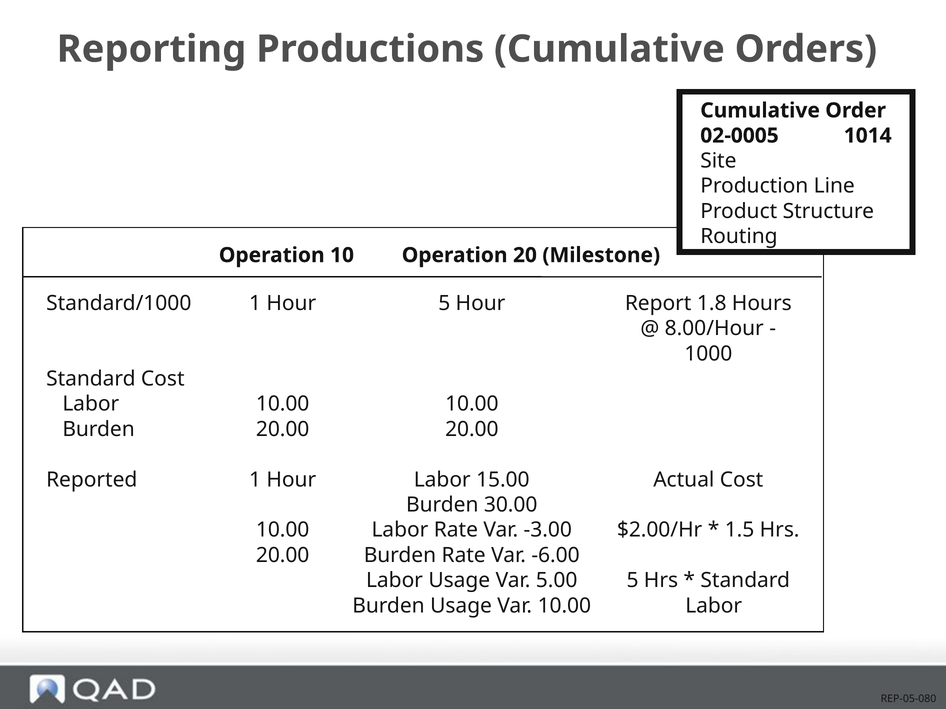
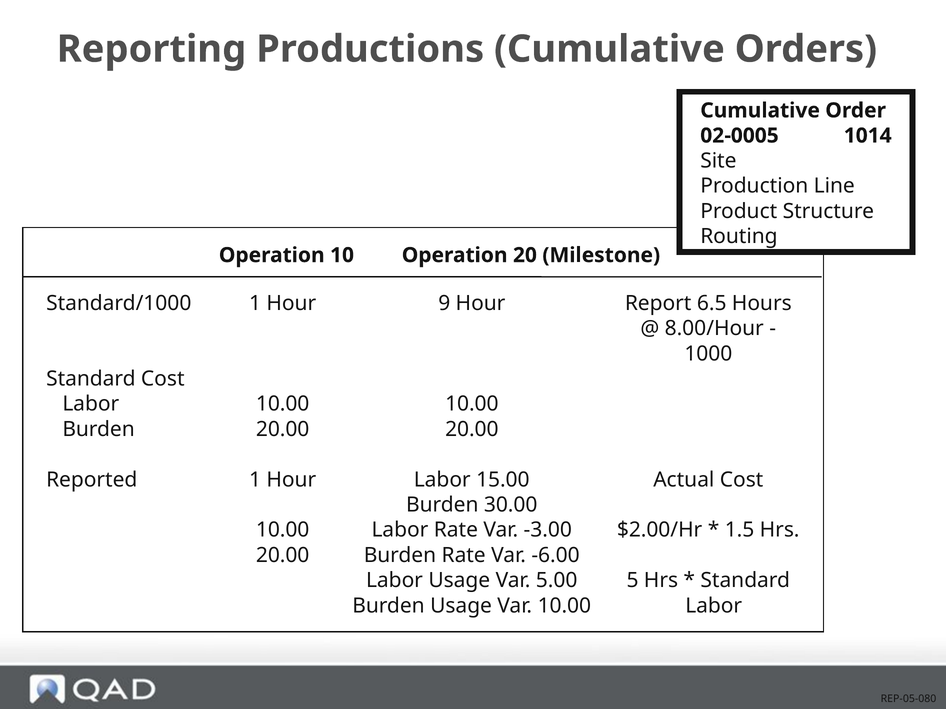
Hour 5: 5 -> 9
1.8: 1.8 -> 6.5
